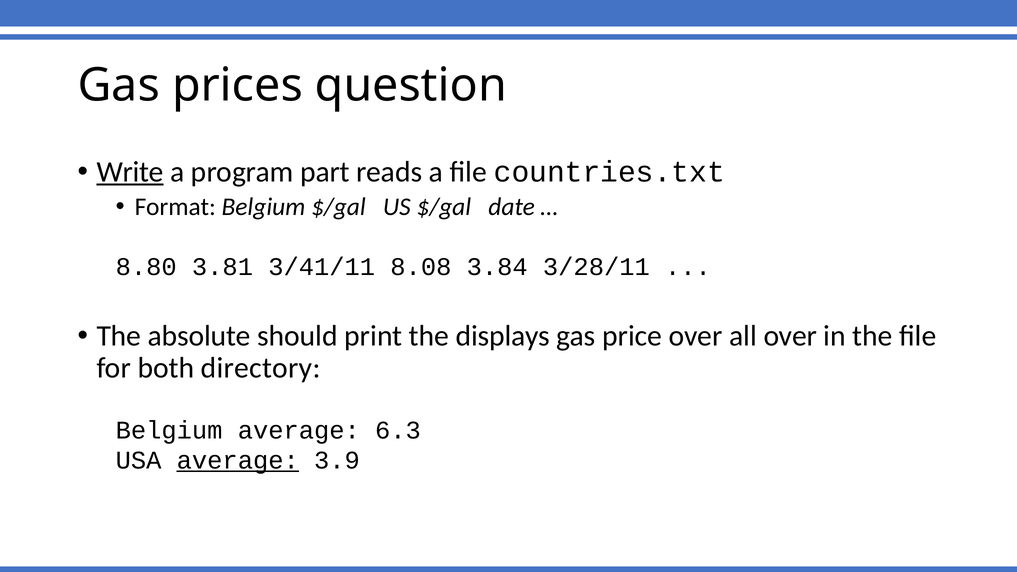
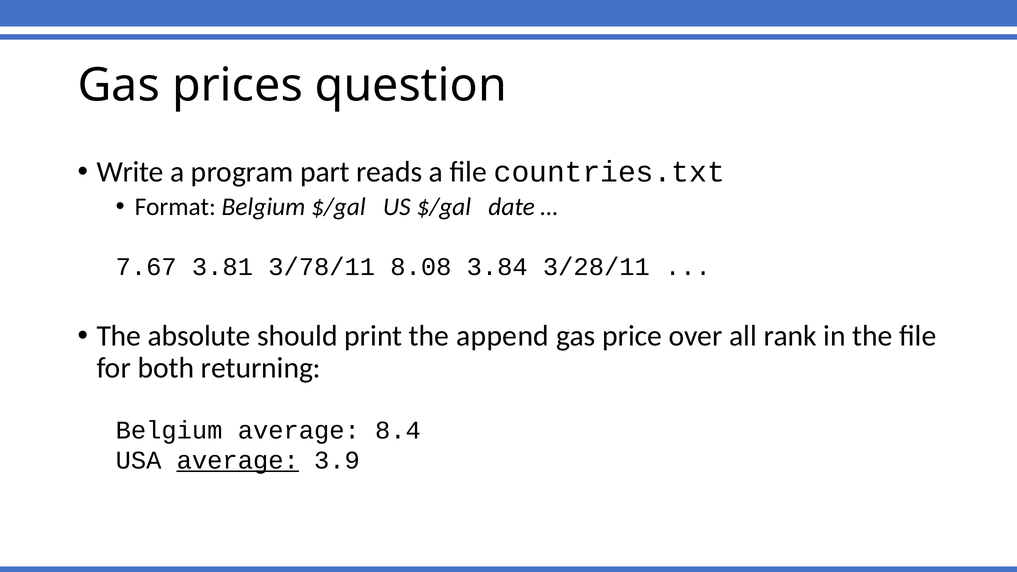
Write underline: present -> none
8.80: 8.80 -> 7.67
3/41/11: 3/41/11 -> 3/78/11
displays: displays -> append
all over: over -> rank
directory: directory -> returning
6.3: 6.3 -> 8.4
